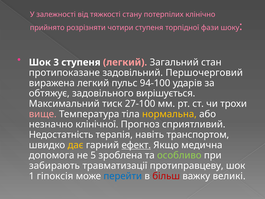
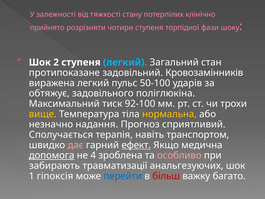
3: 3 -> 2
легкий at (125, 62) colour: pink -> light blue
Першочерговий: Першочерговий -> Кровозамінників
94-100: 94-100 -> 50-100
вирішується: вирішується -> поліглюкіна
27-100: 27-100 -> 92-100
вище colour: pink -> yellow
клінічної: клінічної -> надання
Недостатність: Недостатність -> Сполучається
дає colour: yellow -> pink
допомога underline: none -> present
5: 5 -> 4
особливо colour: light green -> pink
протиправцеву: протиправцеву -> анальгезуючих
великі: великі -> багато
